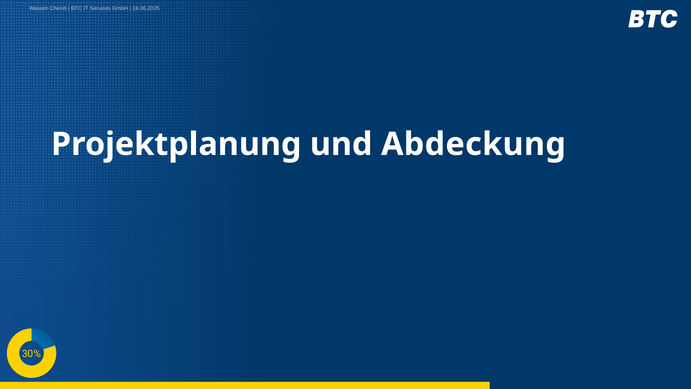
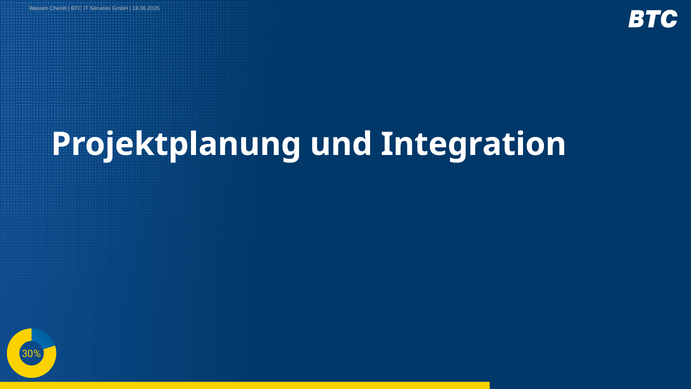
Abdeckung: Abdeckung -> Integration
